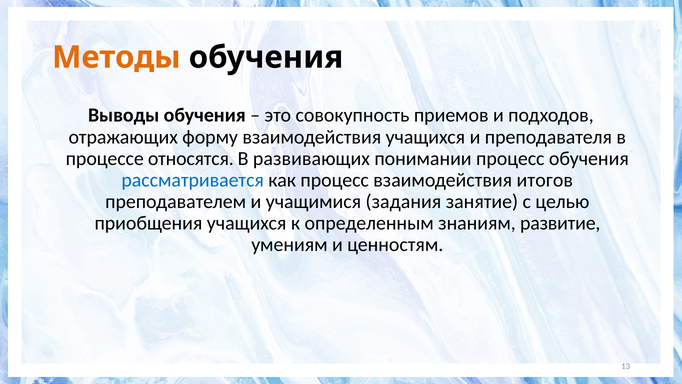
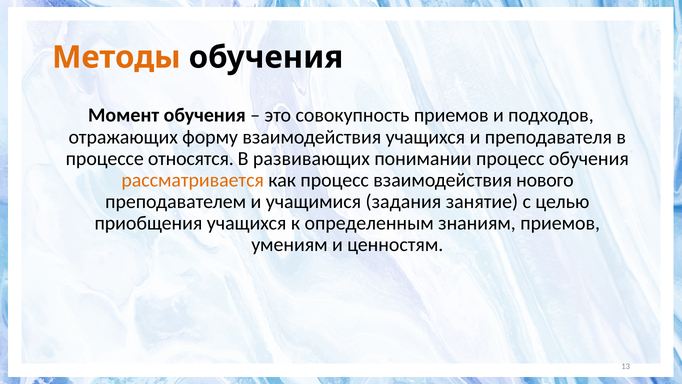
Выводы: Выводы -> Момент
рассматривается colour: blue -> orange
итогов: итогов -> нового
знаниям развитие: развитие -> приемов
